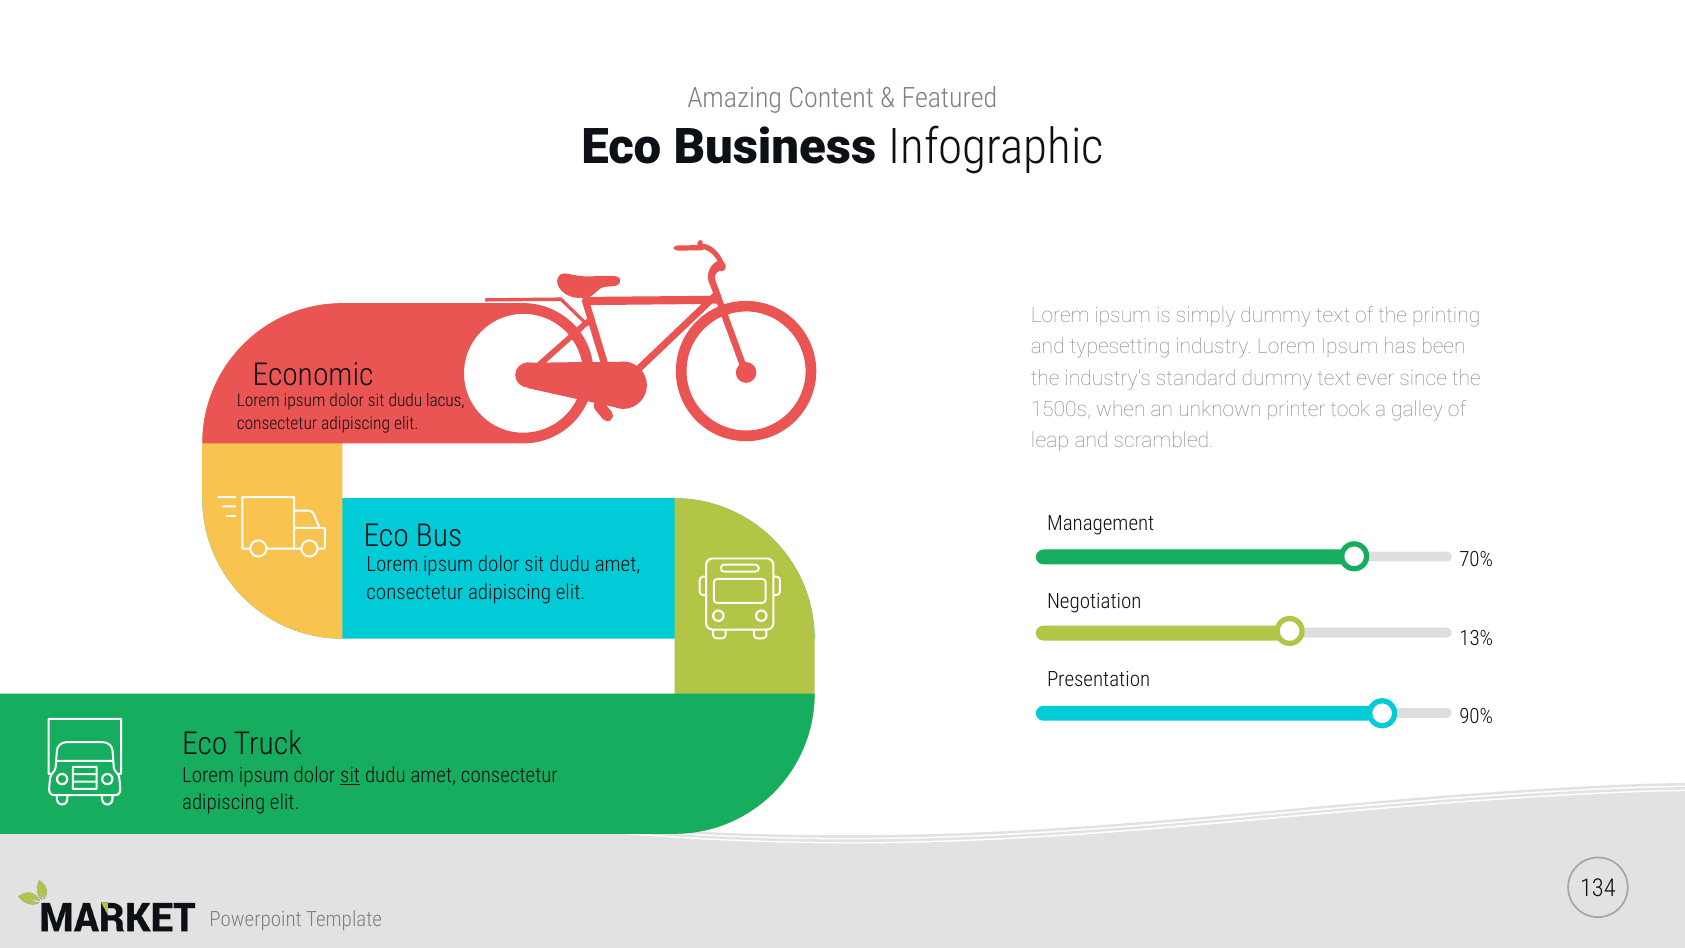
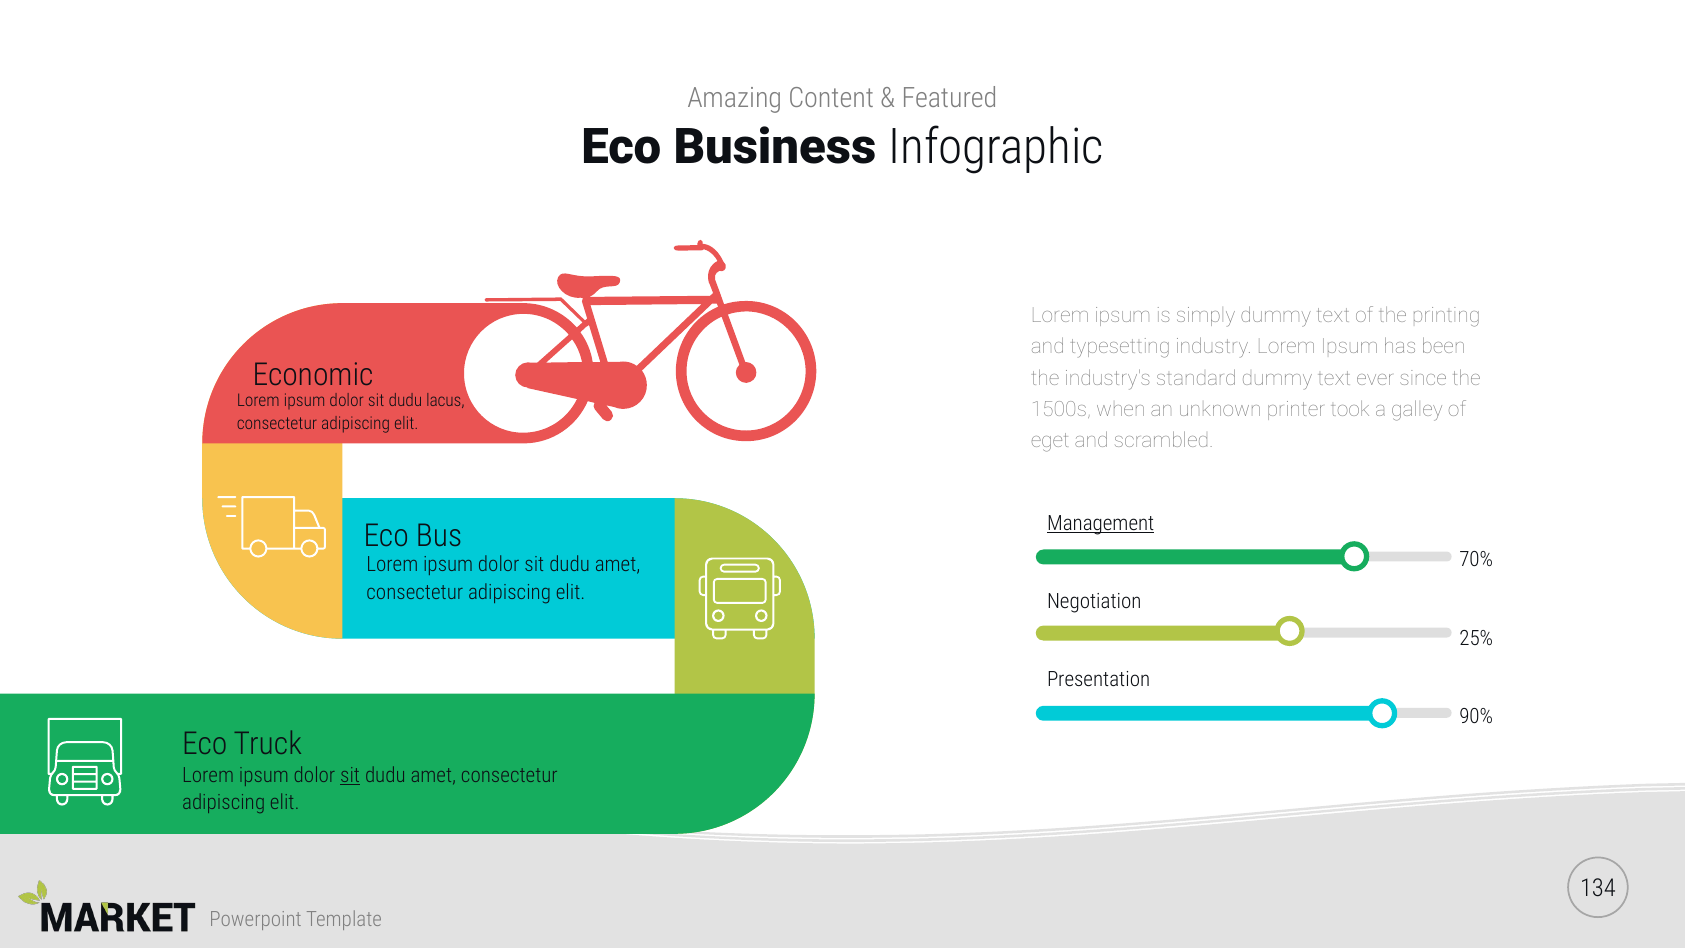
leap: leap -> eget
Management underline: none -> present
13%: 13% -> 25%
